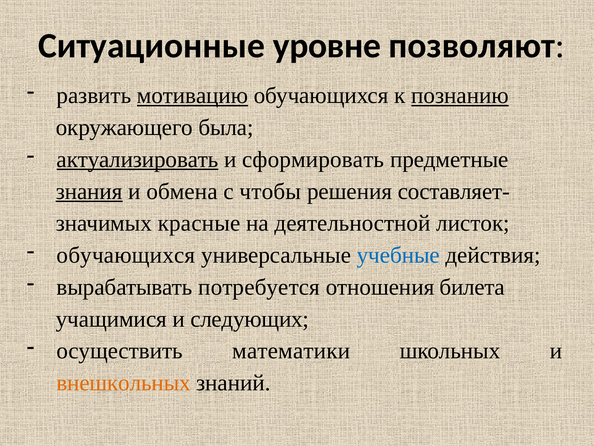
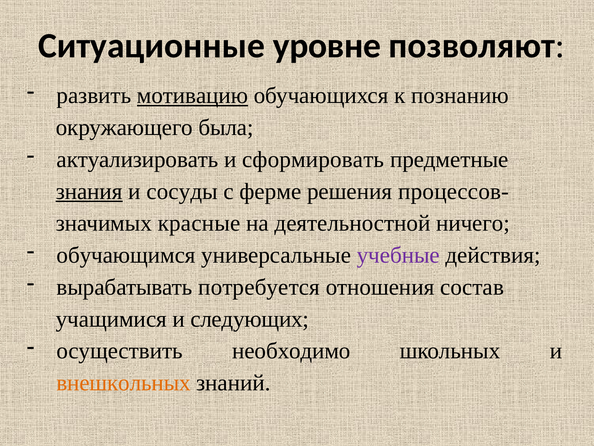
познанию underline: present -> none
актуализировать underline: present -> none
обмена: обмена -> сосуды
чтобы: чтобы -> ферме
составляет-: составляет- -> процессов-
листок: листок -> ничего
обучающихся at (126, 255): обучающихся -> обучающимся
учебные colour: blue -> purple
билета: билета -> состав
математики: математики -> необходимо
